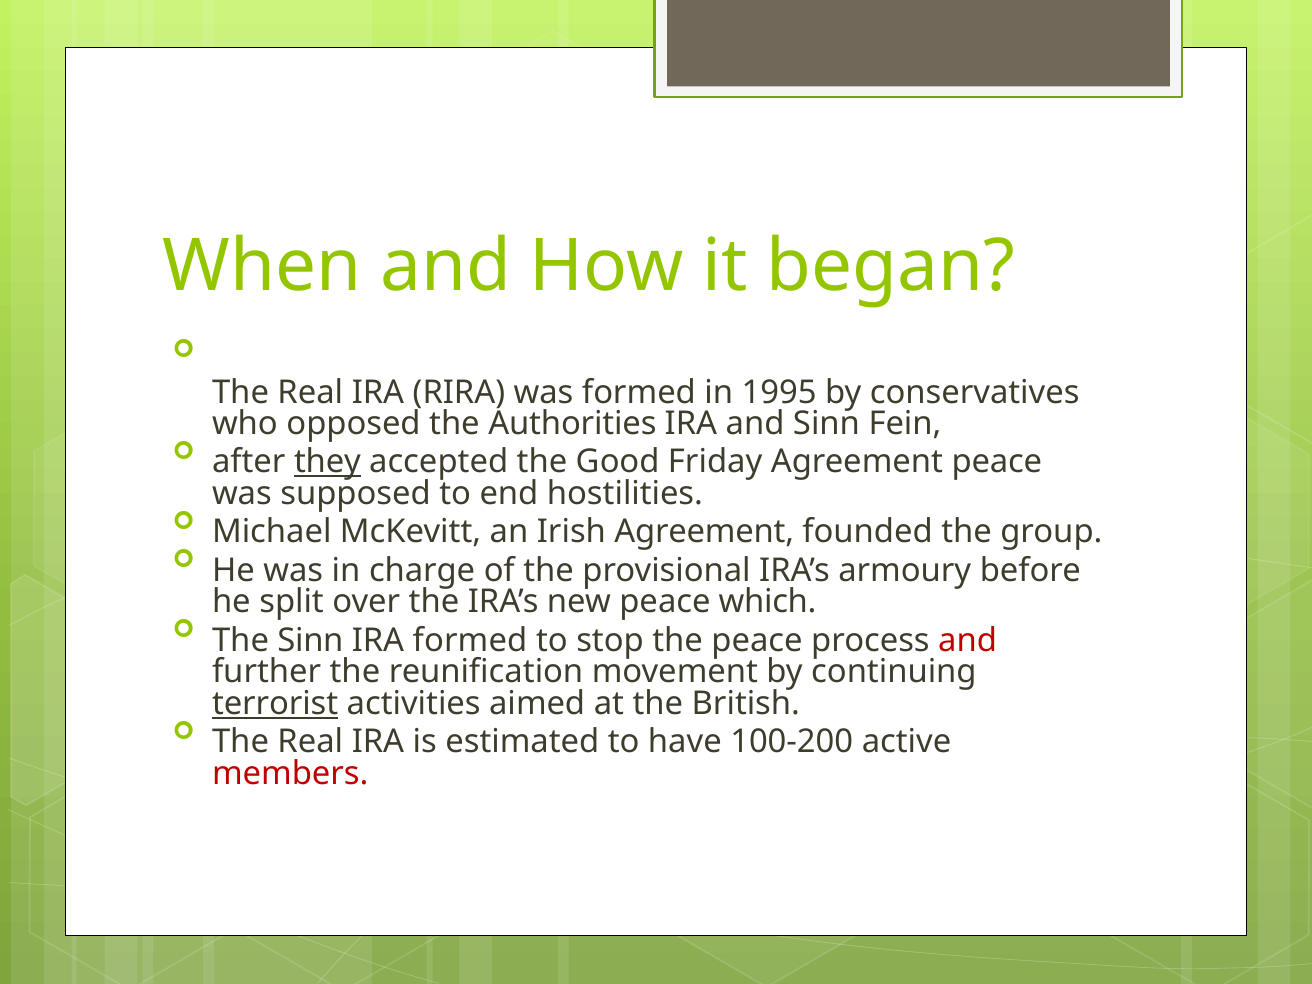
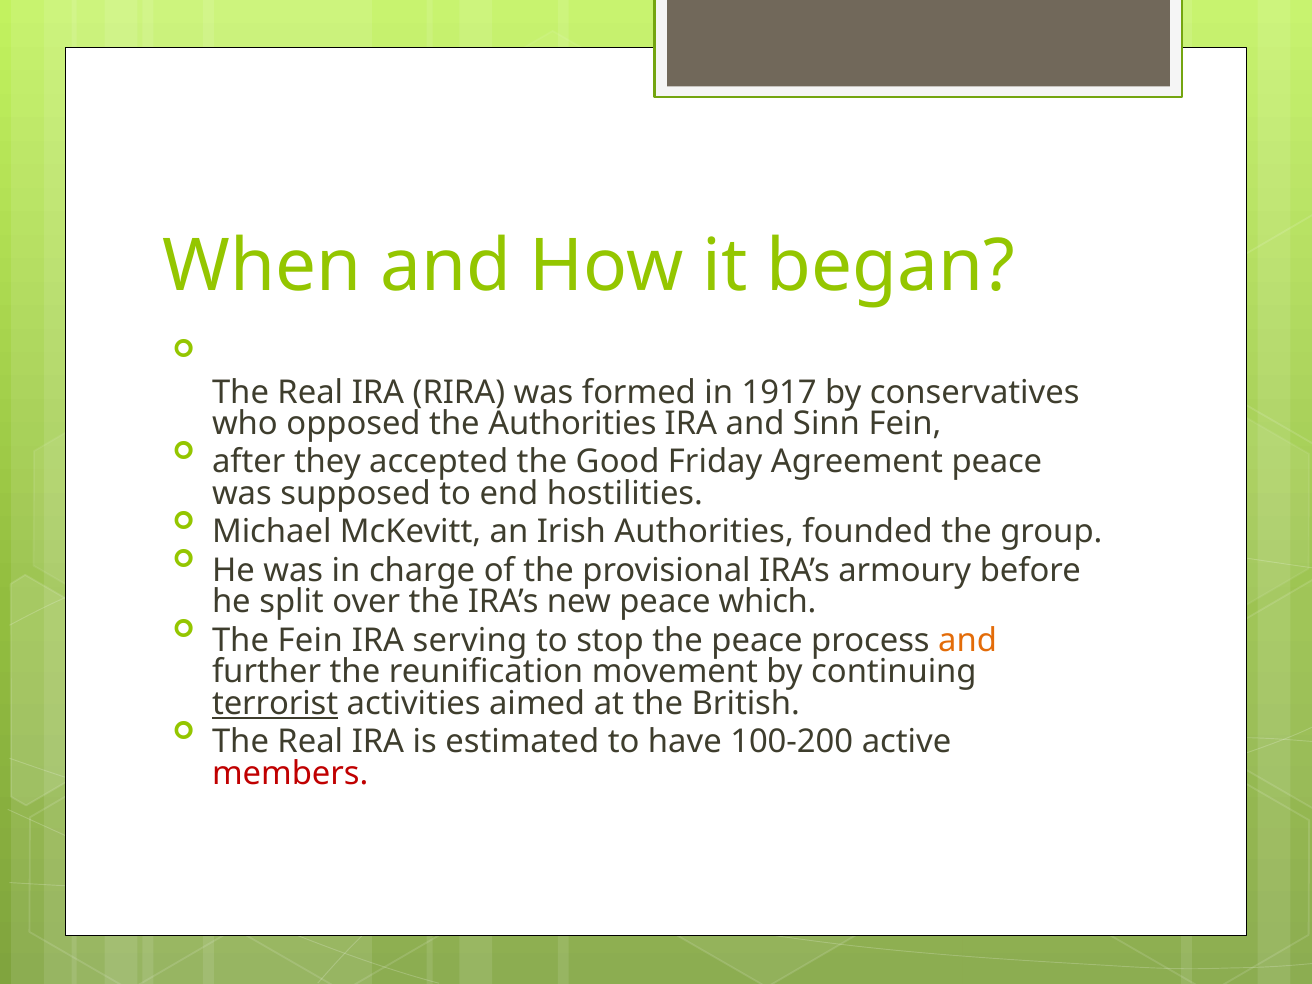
1995: 1995 -> 1917
they underline: present -> none
Irish Agreement: Agreement -> Authorities
The Sinn: Sinn -> Fein
IRA formed: formed -> serving
and at (968, 641) colour: red -> orange
